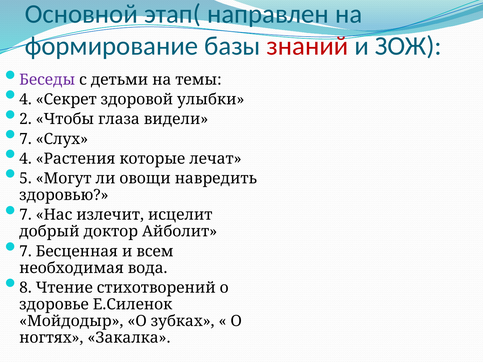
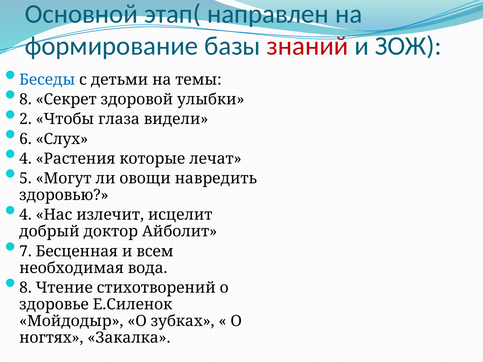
Беседы colour: purple -> blue
4 at (25, 99): 4 -> 8
7 at (25, 139): 7 -> 6
7 at (25, 215): 7 -> 4
